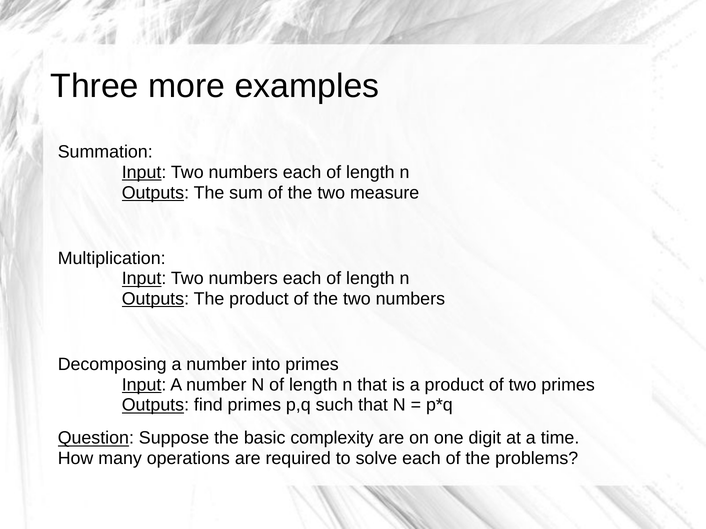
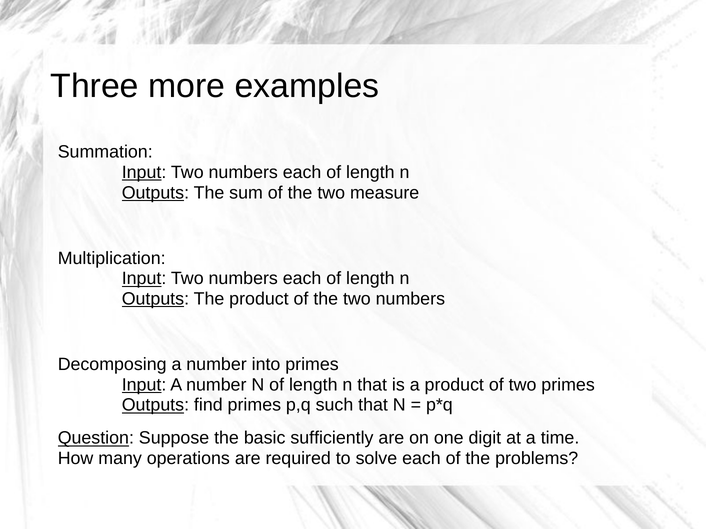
complexity: complexity -> sufficiently
